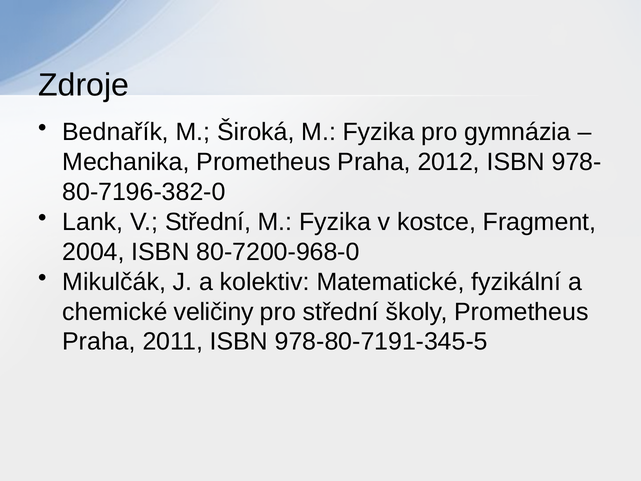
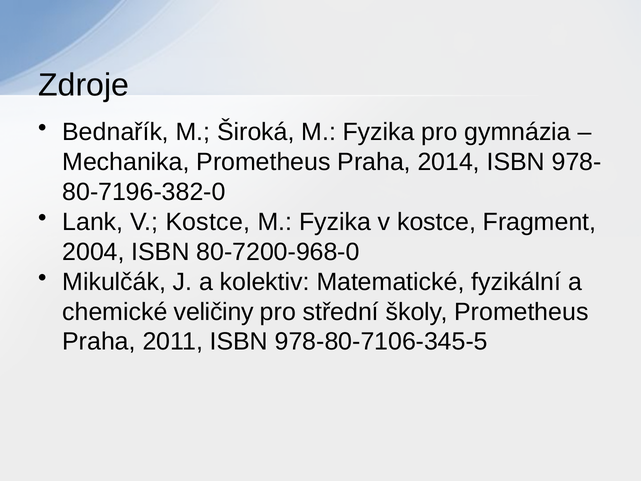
2012: 2012 -> 2014
Lank V Střední: Střední -> Kostce
978-80-7191-345-5: 978-80-7191-345-5 -> 978-80-7106-345-5
